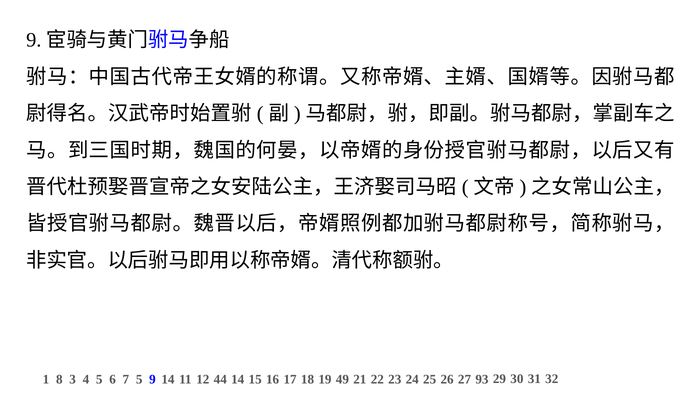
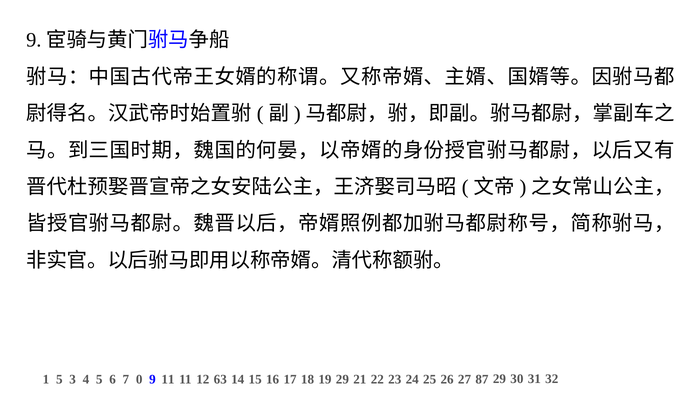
1 8: 8 -> 5
7 5: 5 -> 0
9 14: 14 -> 11
44: 44 -> 63
19 49: 49 -> 29
93: 93 -> 87
